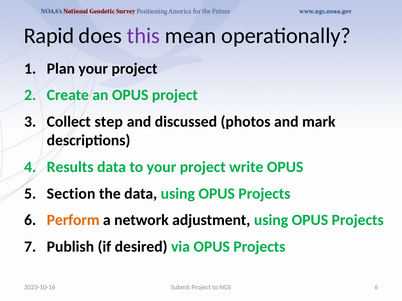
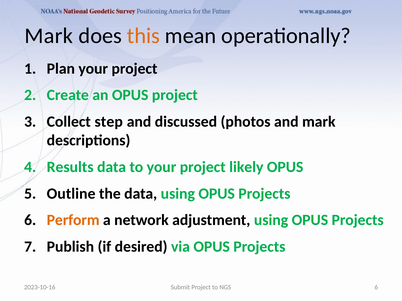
Rapid at (49, 36): Rapid -> Mark
this colour: purple -> orange
write: write -> likely
Section: Section -> Outline
